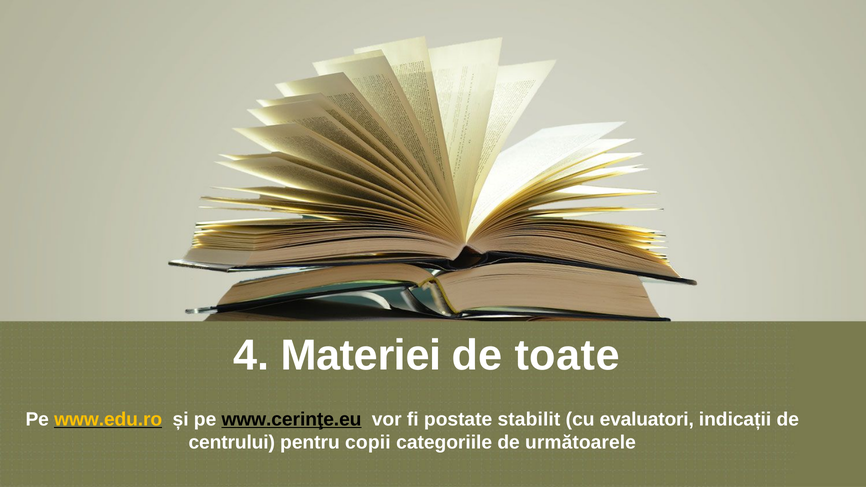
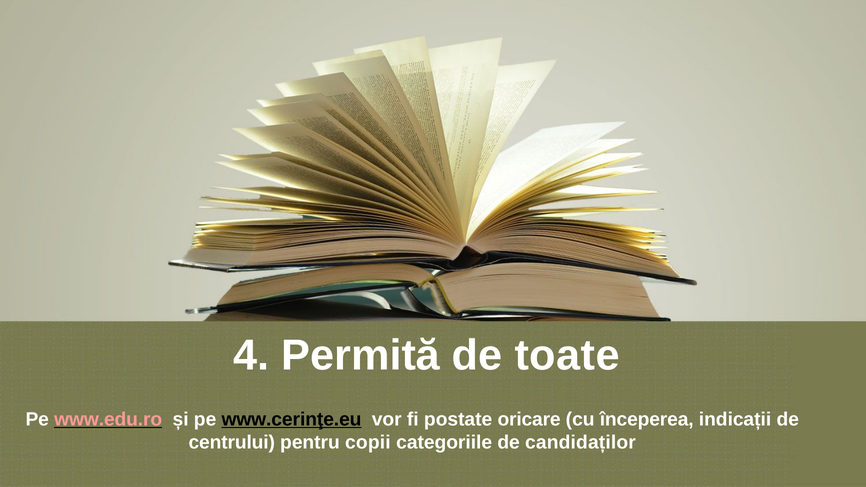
Materiei: Materiei -> Permită
www.edu.ro colour: yellow -> pink
stabilit: stabilit -> oricare
evaluatori: evaluatori -> începerea
următoarele: următoarele -> candidaților
